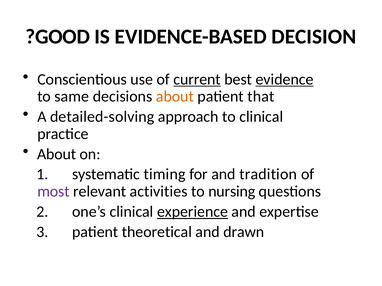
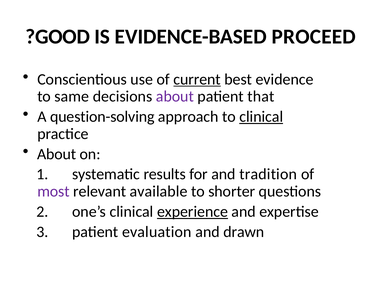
DECISION: DECISION -> PROCEED
evidence underline: present -> none
about at (175, 97) colour: orange -> purple
detailed-solving: detailed-solving -> question-solving
clinical at (261, 117) underline: none -> present
timing: timing -> results
activities: activities -> available
nursing: nursing -> shorter
theoretical: theoretical -> evaluation
